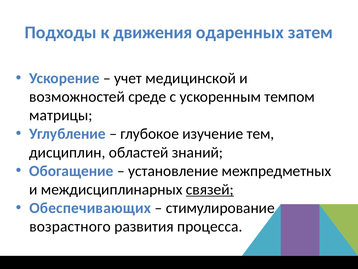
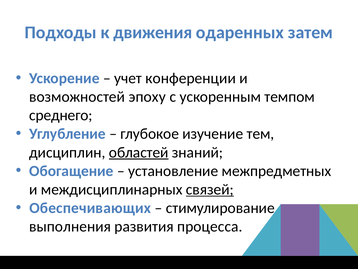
медицинской: медицинской -> конференции
среде: среде -> эпоху
матрицы: матрицы -> среднего
областей underline: none -> present
возрастного: возрастного -> выполнения
